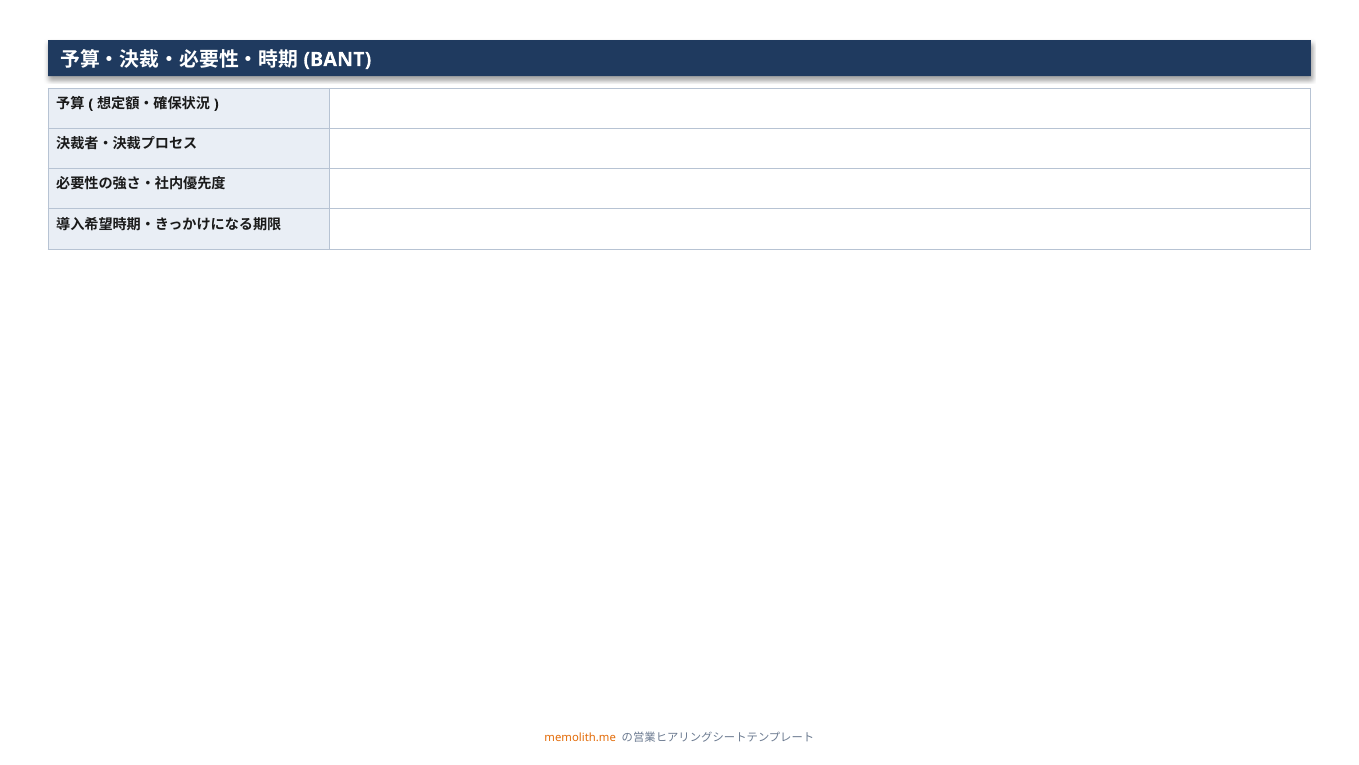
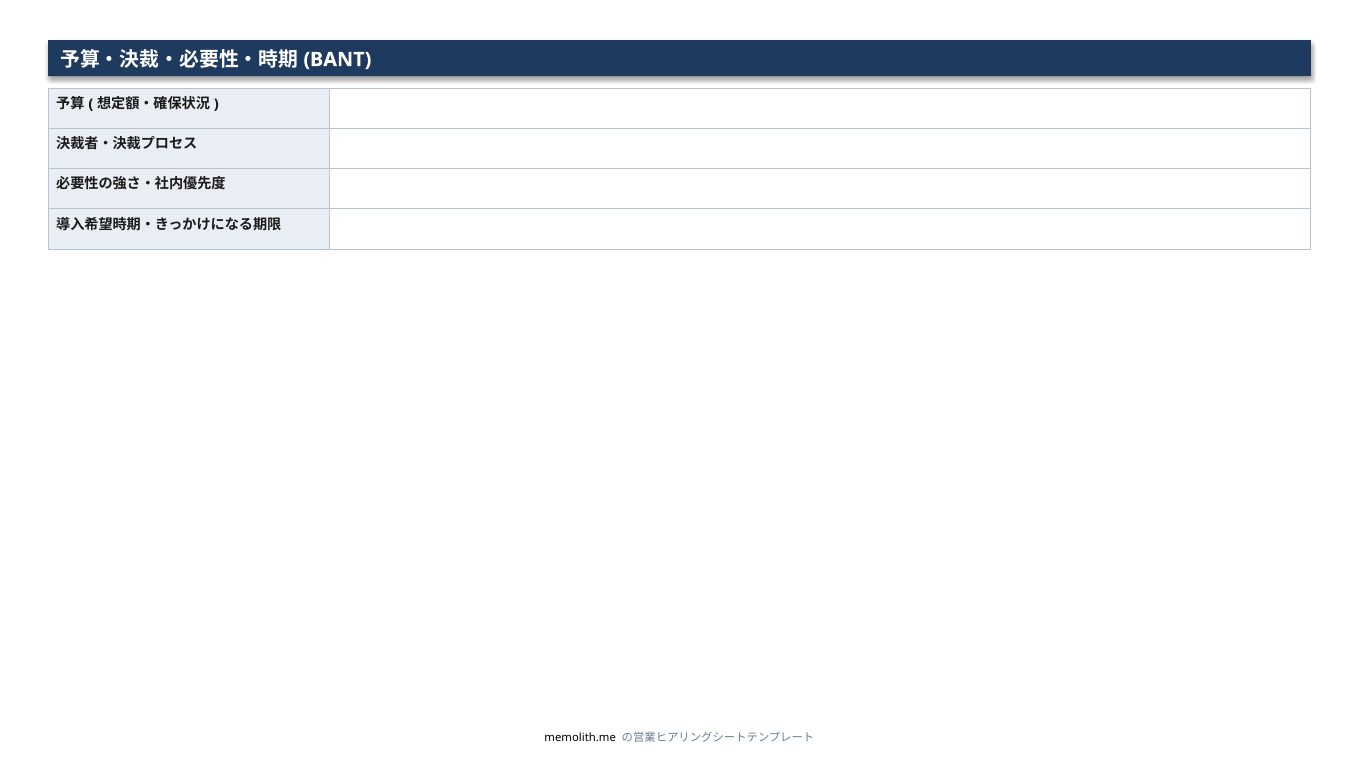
memolith.me colour: orange -> black
